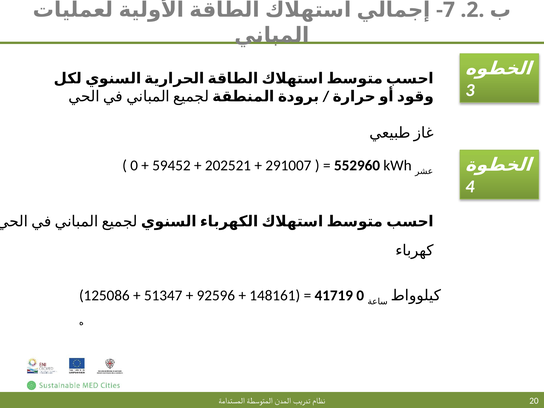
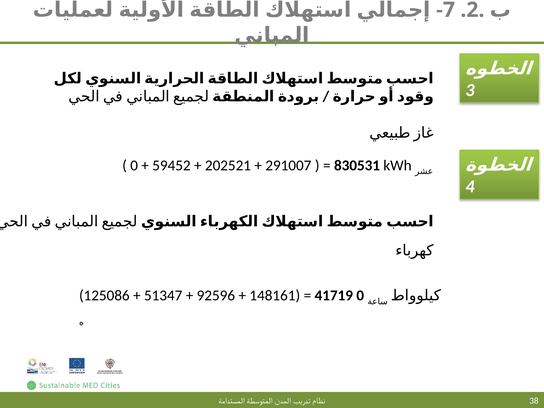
552960: 552960 -> 830531
20: 20 -> 38
